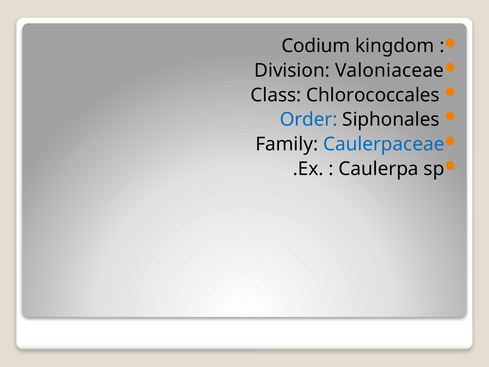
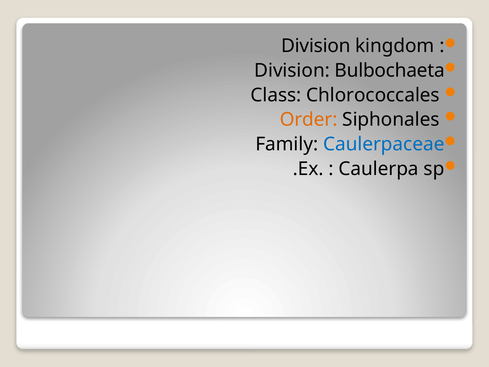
Codium at (316, 46): Codium -> Division
Valoniaceae: Valoniaceae -> Bulbochaeta
Order colour: blue -> orange
